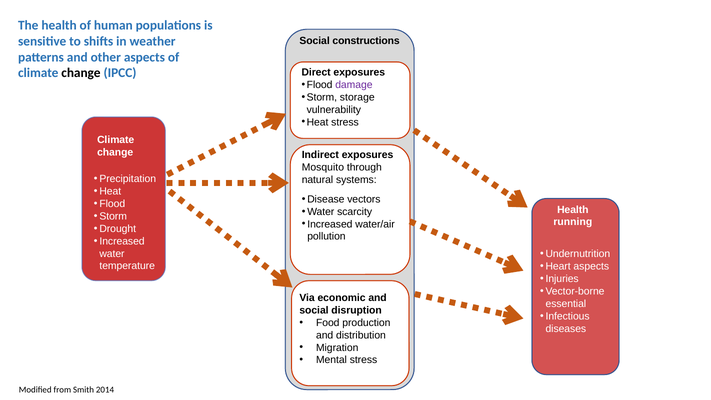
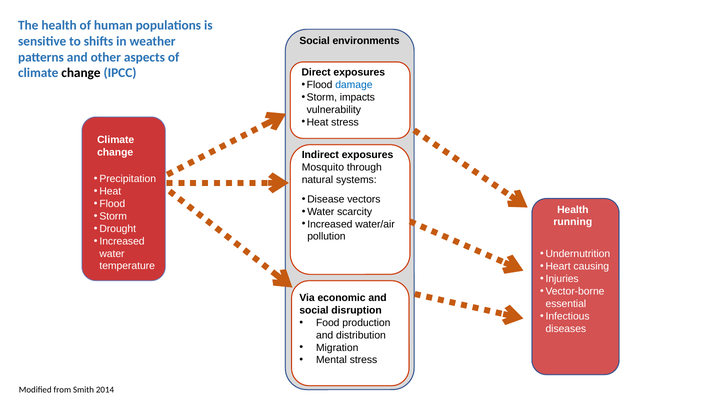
constructions: constructions -> environments
damage at (354, 85) colour: purple -> blue
storage: storage -> impacts
Heart aspects: aspects -> causing
